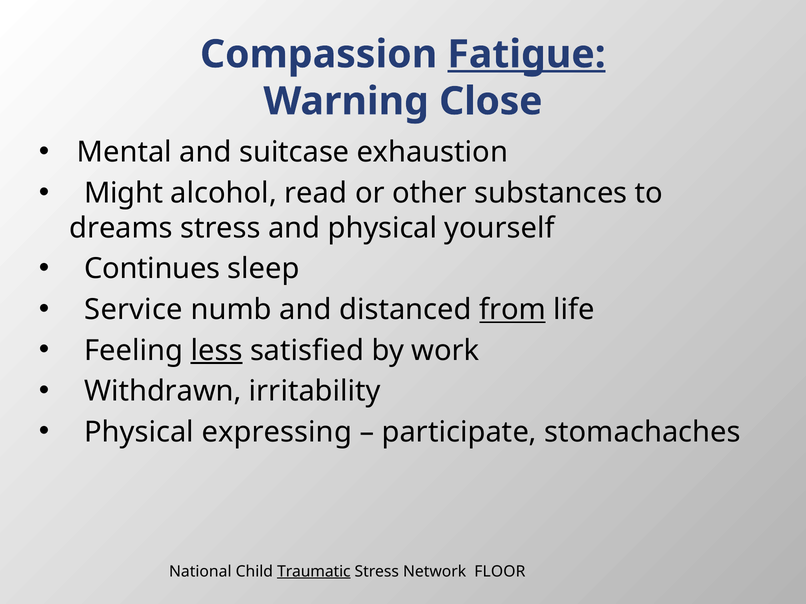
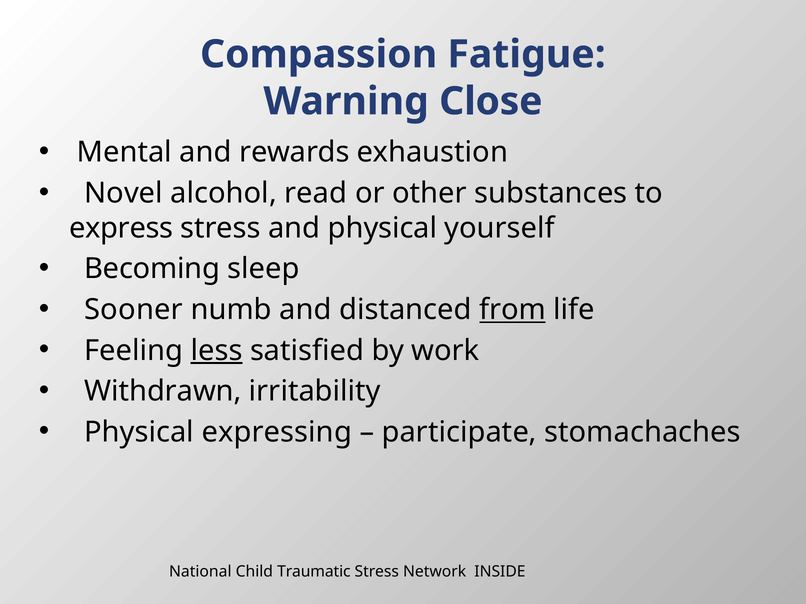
Fatigue underline: present -> none
suitcase: suitcase -> rewards
Might: Might -> Novel
dreams: dreams -> express
Continues: Continues -> Becoming
Service: Service -> Sooner
Traumatic underline: present -> none
FLOOR: FLOOR -> INSIDE
